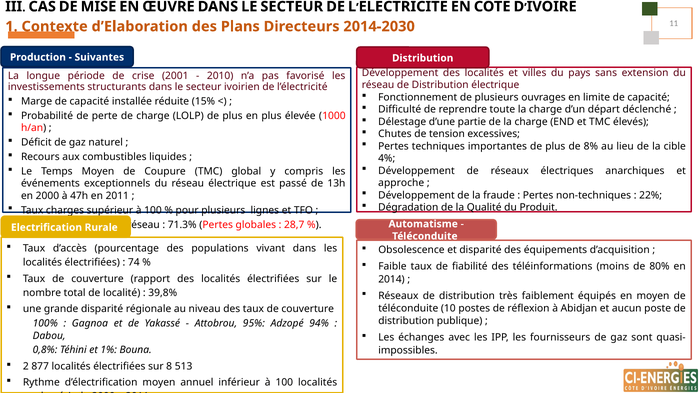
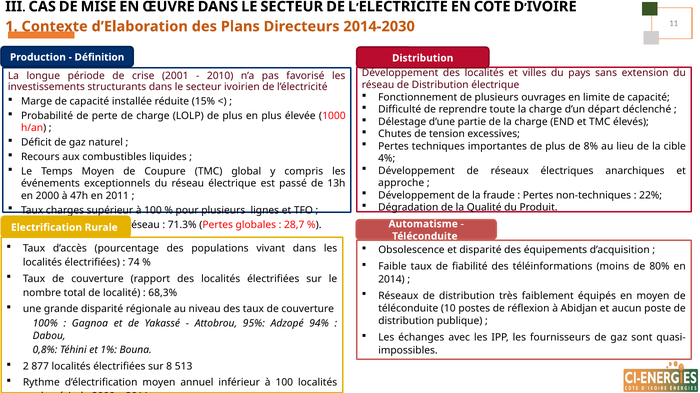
Suivantes: Suivantes -> Définition
39,8%: 39,8% -> 68,3%
